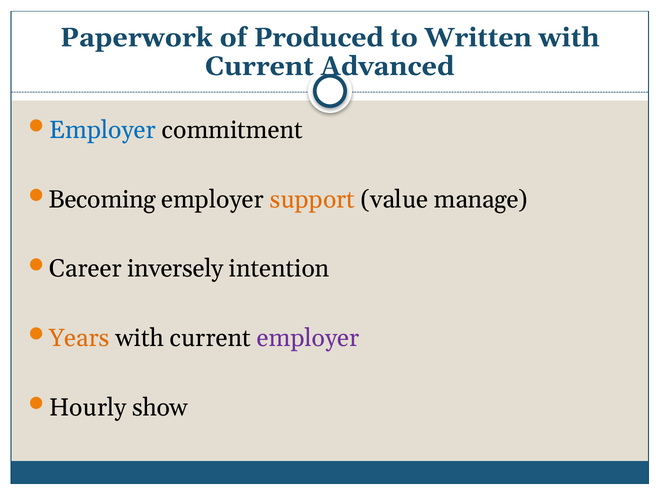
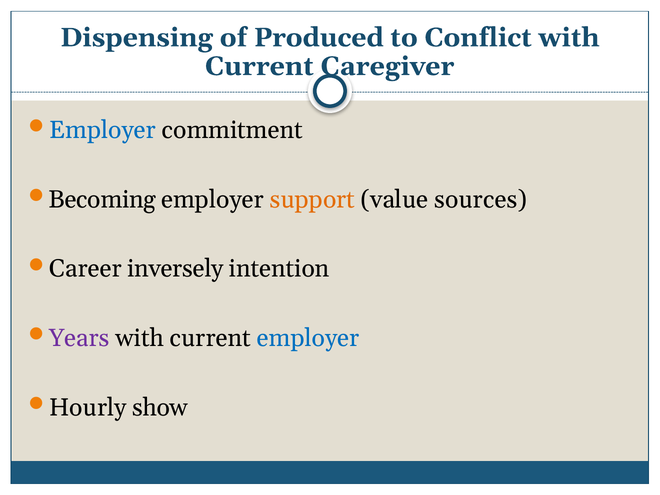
Paperwork: Paperwork -> Dispensing
Written: Written -> Conflict
Advanced: Advanced -> Caregiver
manage: manage -> sources
Years colour: orange -> purple
employer at (308, 338) colour: purple -> blue
